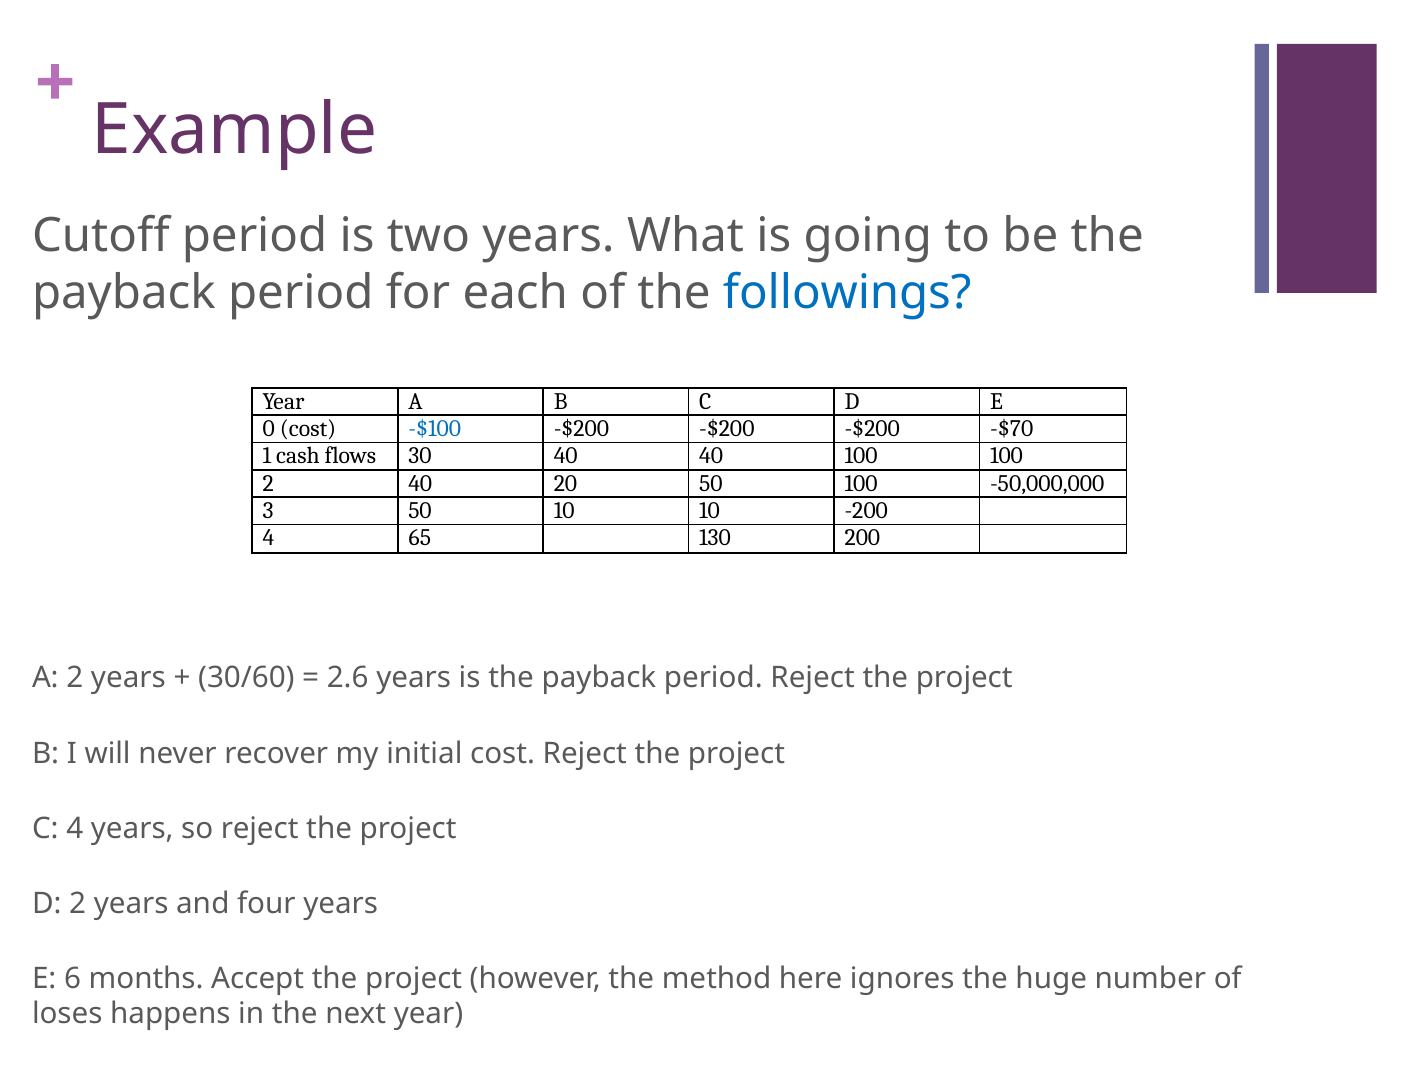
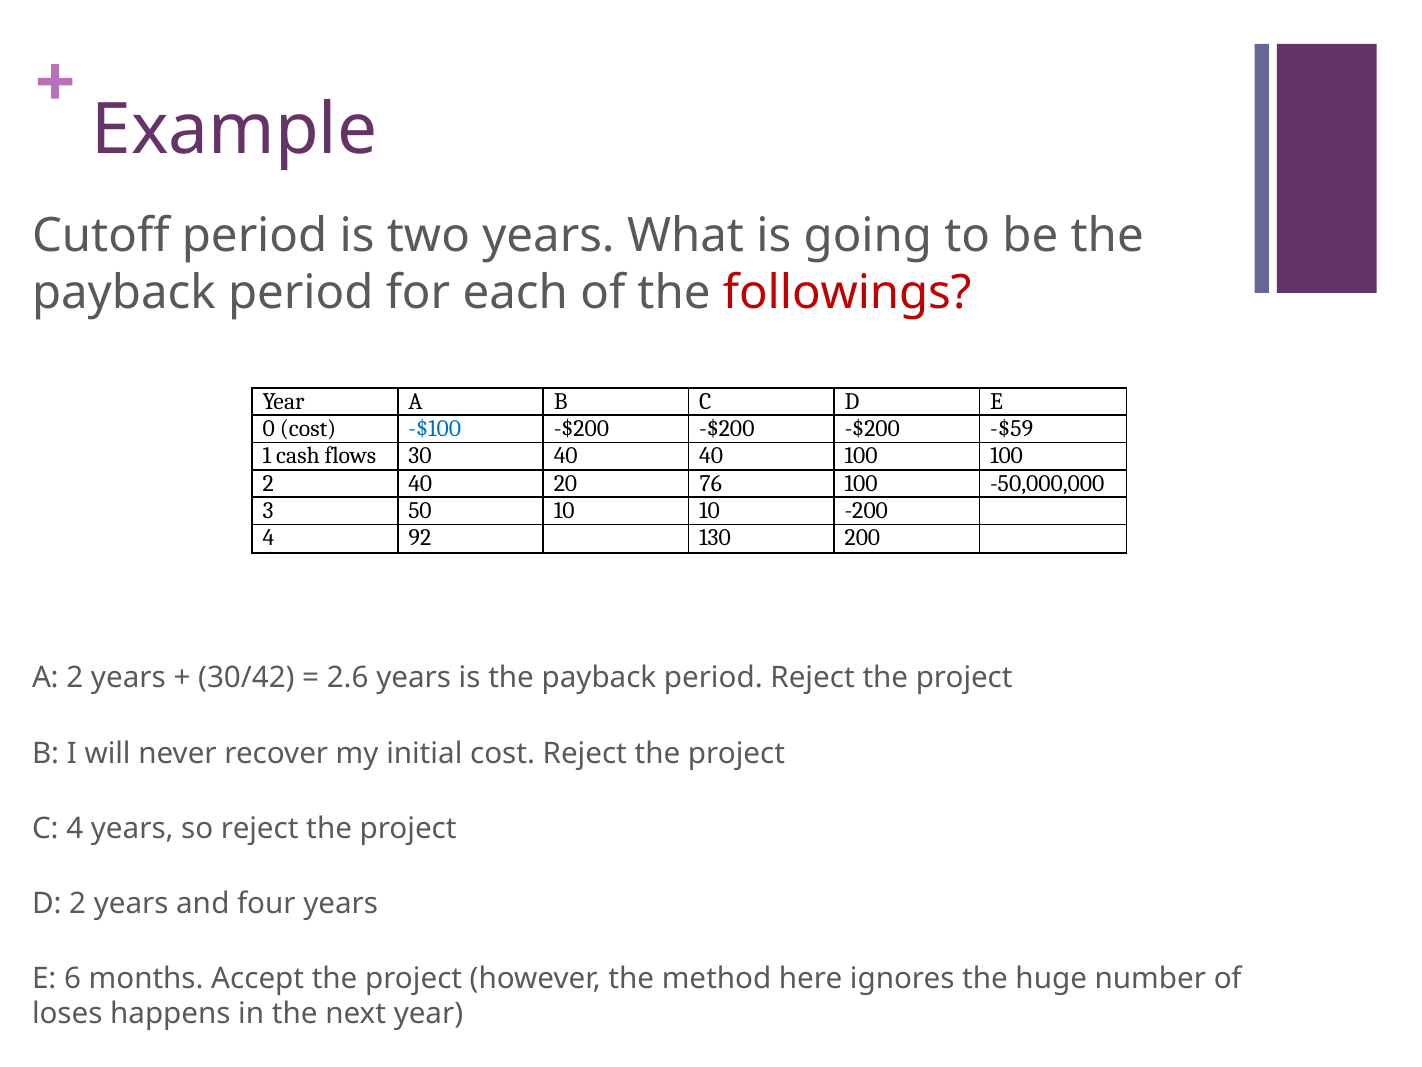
followings colour: blue -> red
-$70: -$70 -> -$59
20 50: 50 -> 76
65: 65 -> 92
30/60: 30/60 -> 30/42
